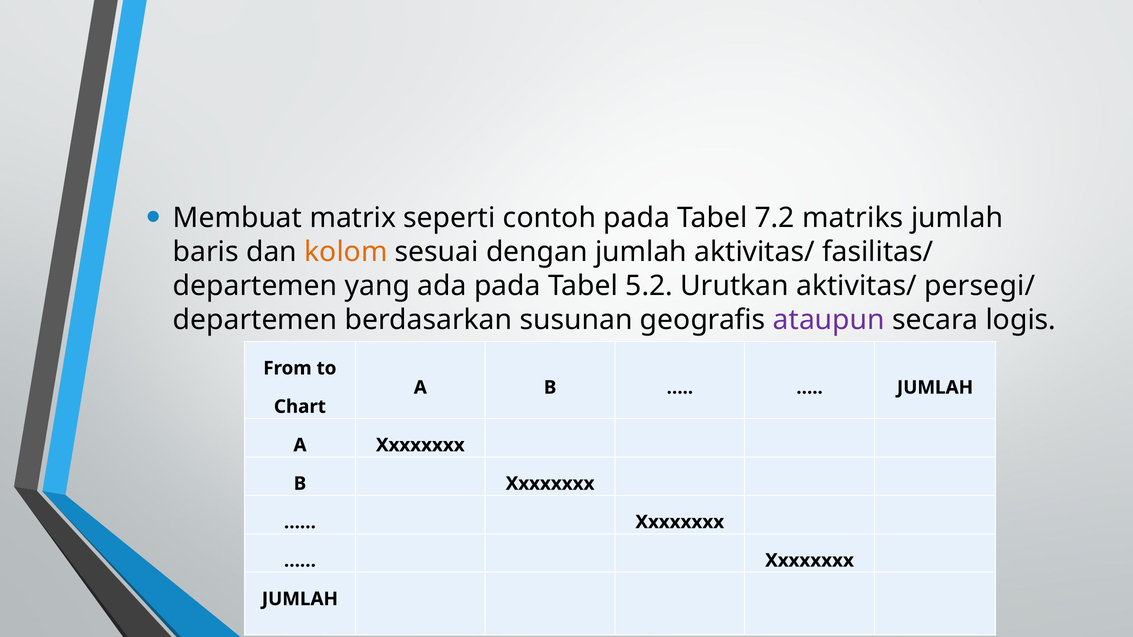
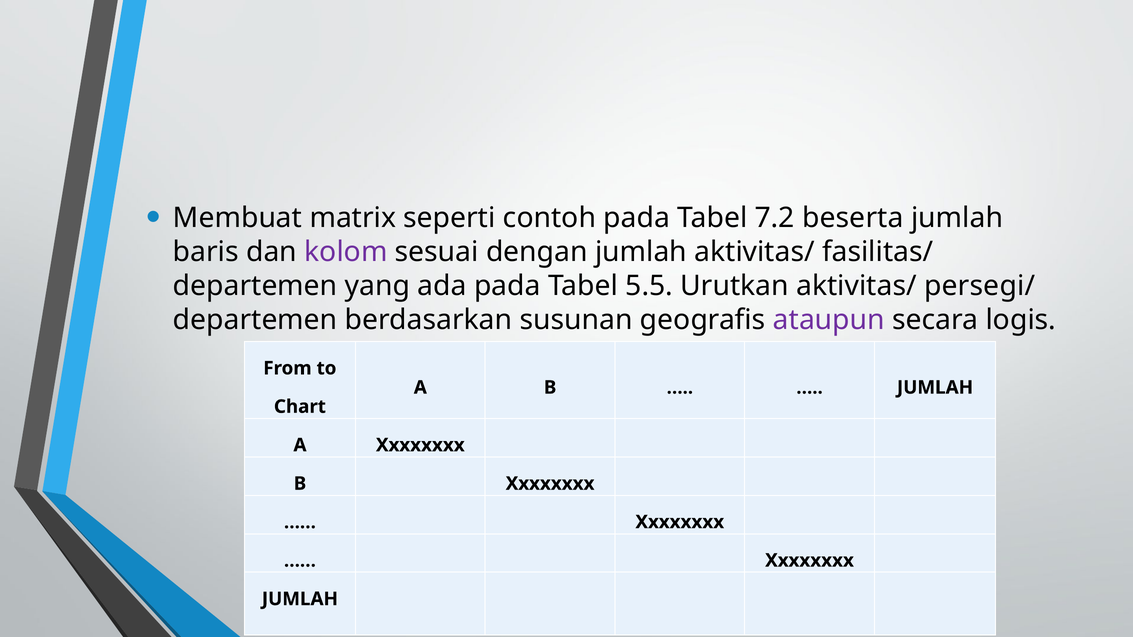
matriks: matriks -> beserta
kolom colour: orange -> purple
5.2: 5.2 -> 5.5
